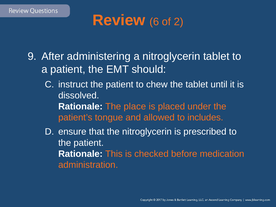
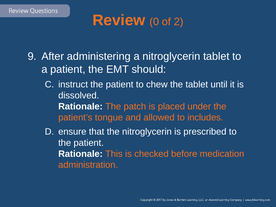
6: 6 -> 0
place: place -> patch
